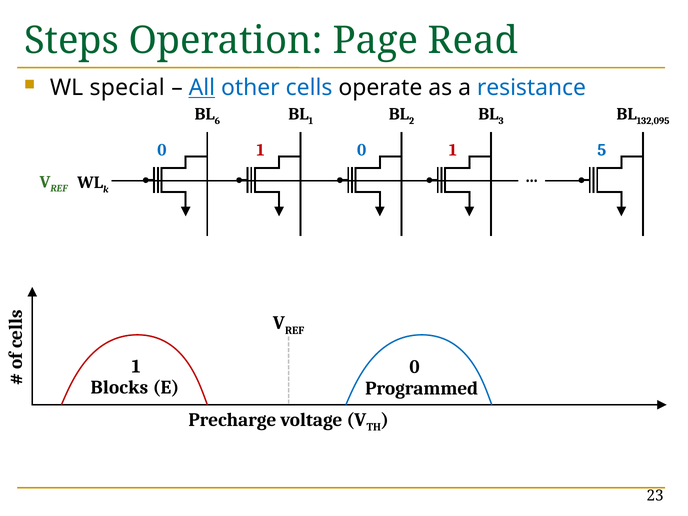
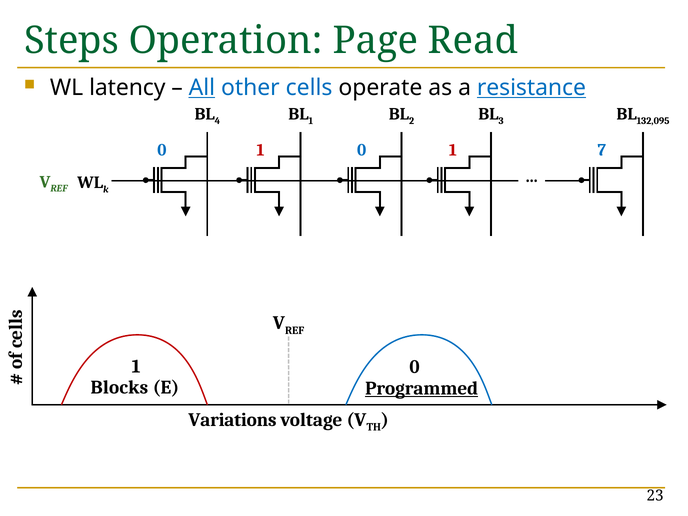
special: special -> latency
resistance underline: none -> present
6: 6 -> 4
5: 5 -> 7
Programmed underline: none -> present
Precharge: Precharge -> Variations
